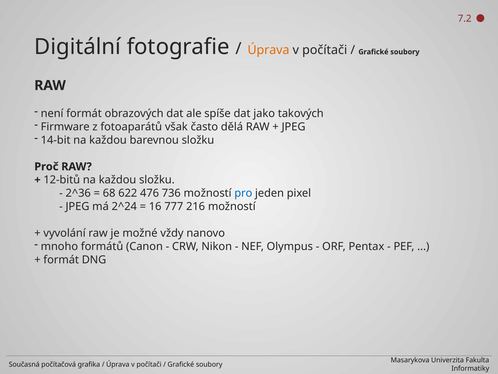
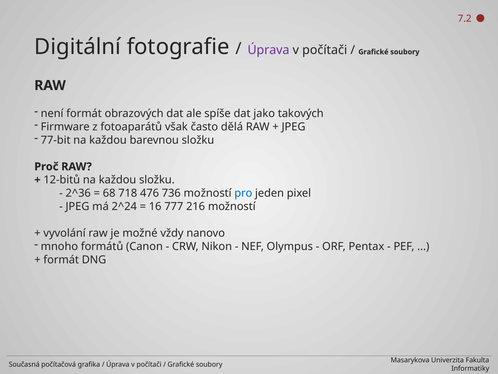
Úprava at (268, 50) colour: orange -> purple
14-bit: 14-bit -> 77-bit
622: 622 -> 718
